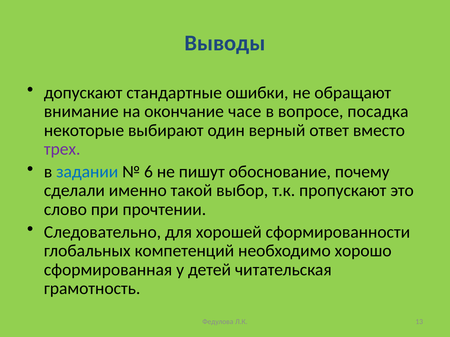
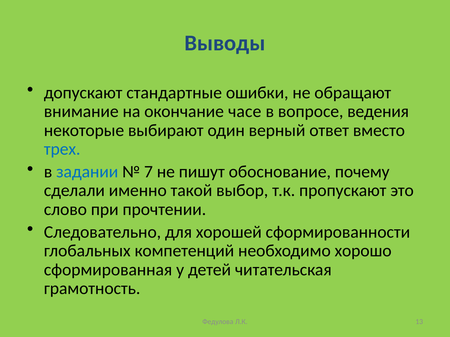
посадка: посадка -> ведения
трех colour: purple -> blue
6: 6 -> 7
